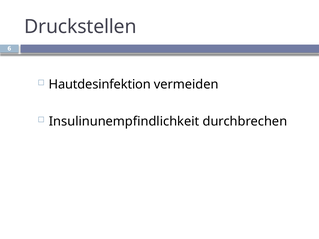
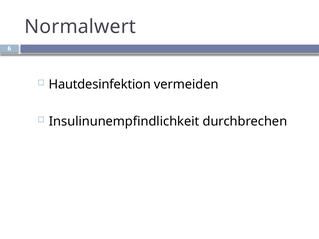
Druckstellen: Druckstellen -> Normalwert
